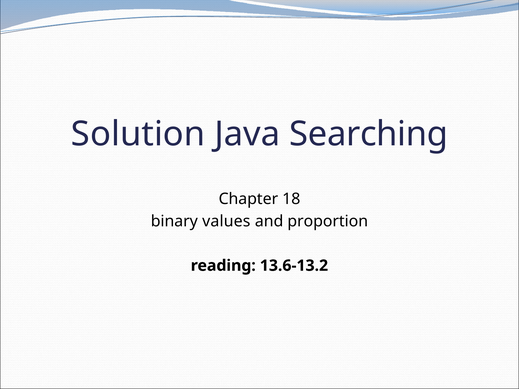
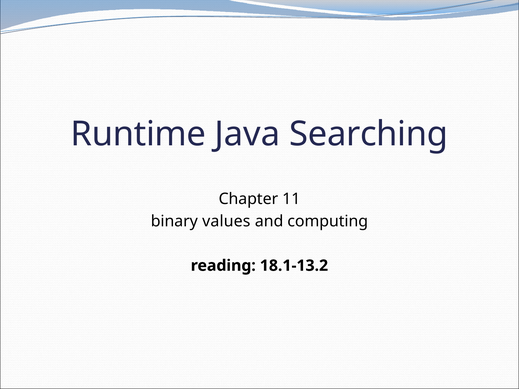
Solution: Solution -> Runtime
18: 18 -> 11
proportion: proportion -> computing
13.6-13.2: 13.6-13.2 -> 18.1-13.2
